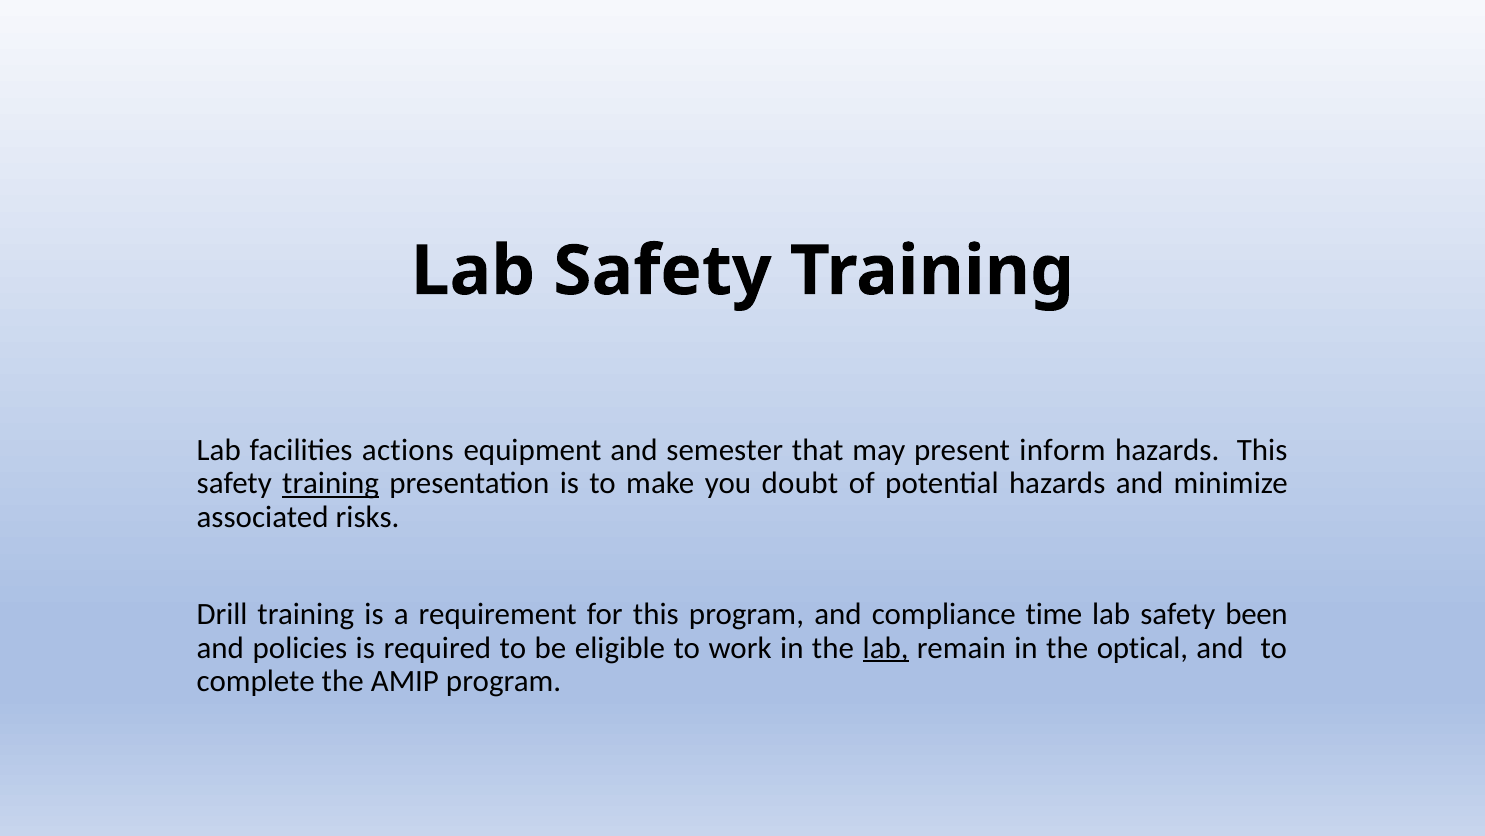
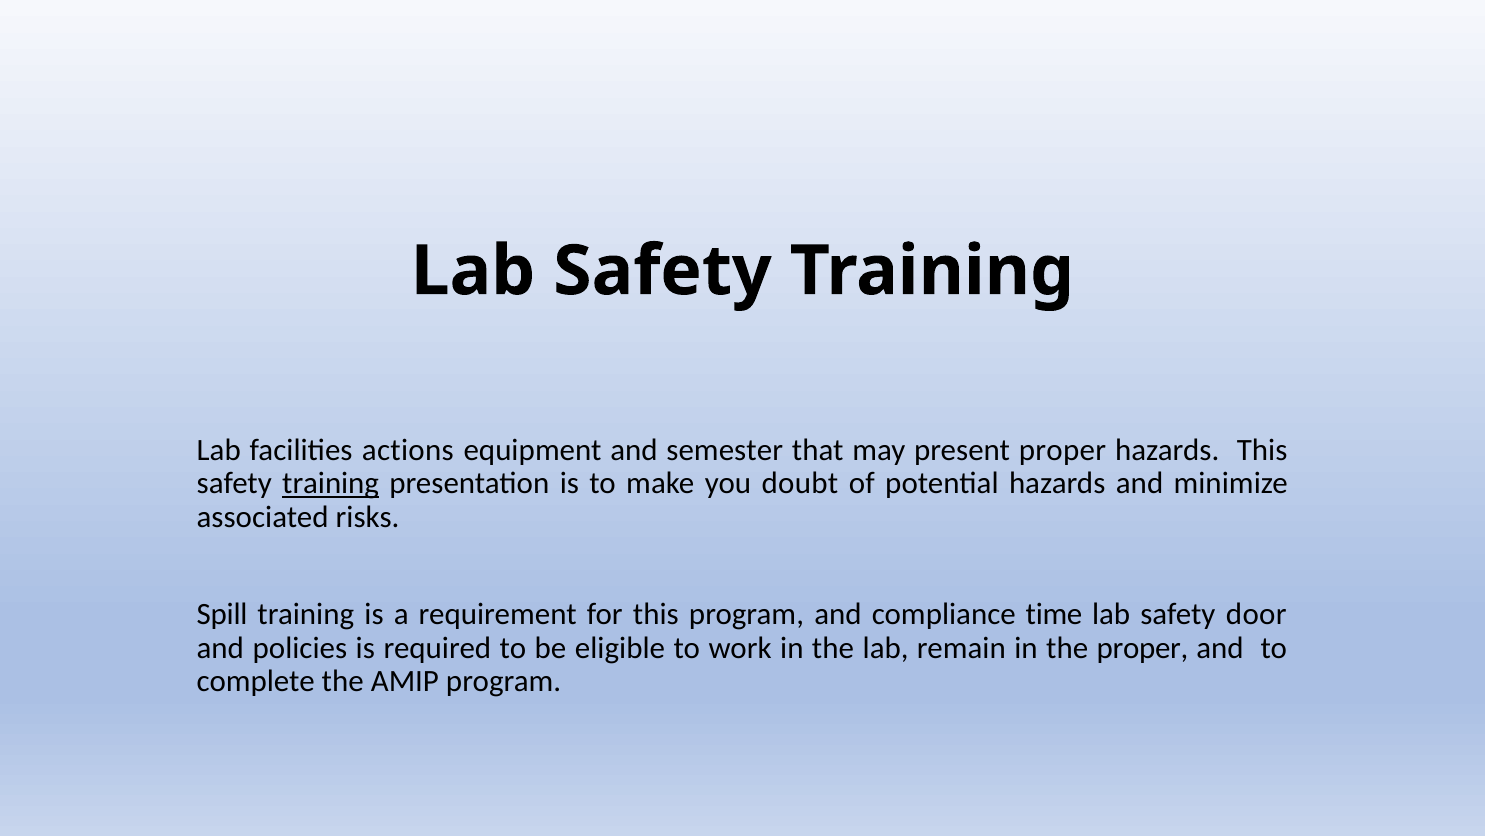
present inform: inform -> proper
Drill: Drill -> Spill
been: been -> door
lab at (886, 648) underline: present -> none
the optical: optical -> proper
